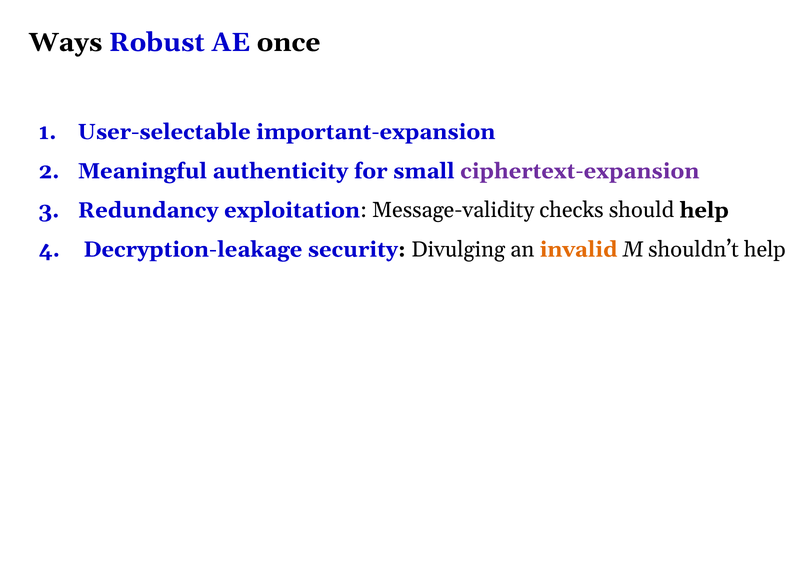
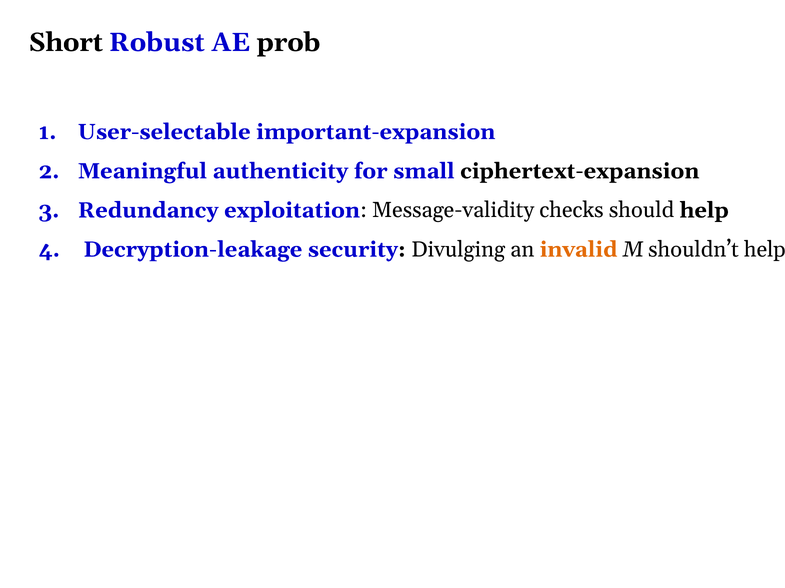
Ways: Ways -> Short
once: once -> prob
ciphertext-expansion colour: purple -> black
